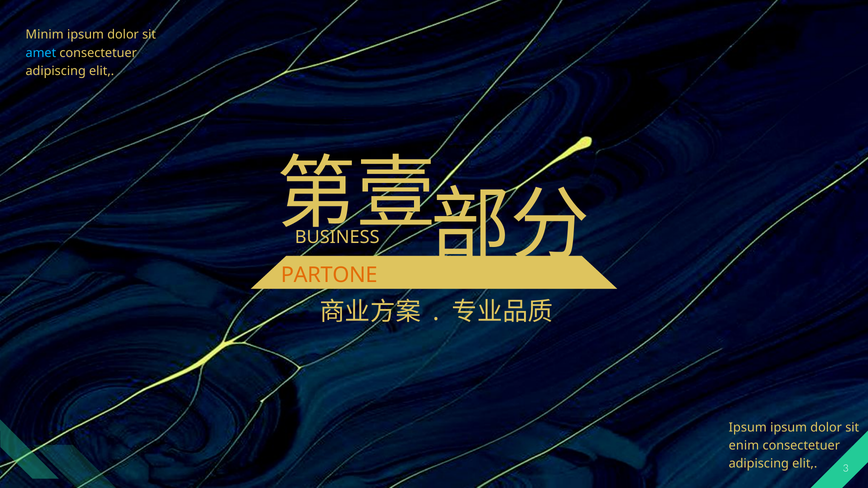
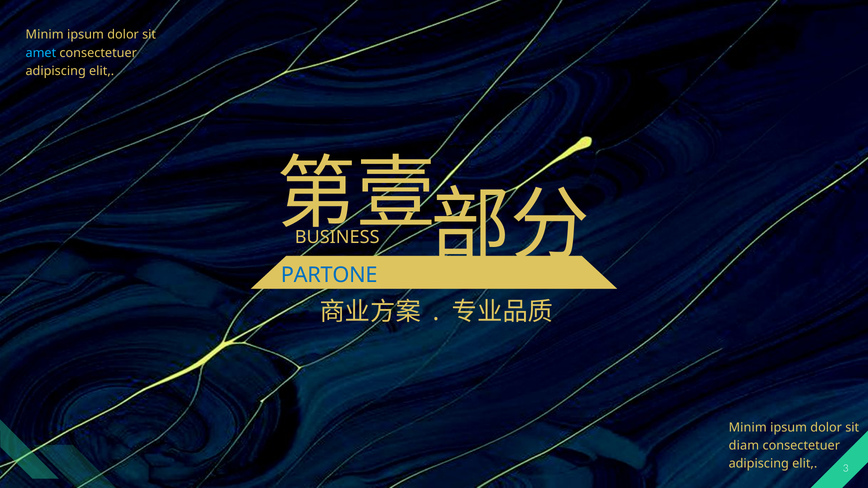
PARTONE colour: orange -> blue
Ipsum at (748, 428): Ipsum -> Minim
enim: enim -> diam
